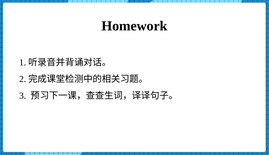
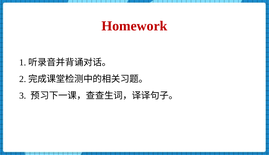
Homework colour: black -> red
